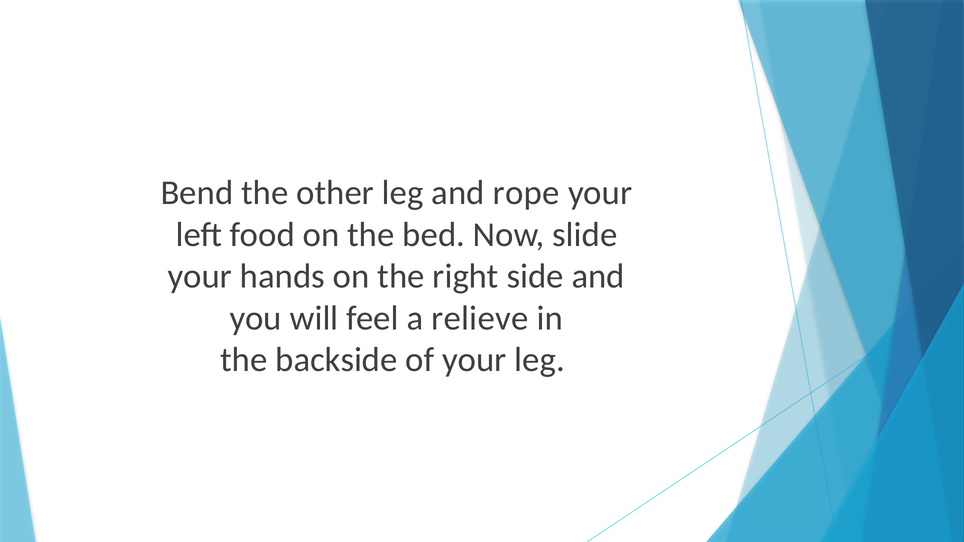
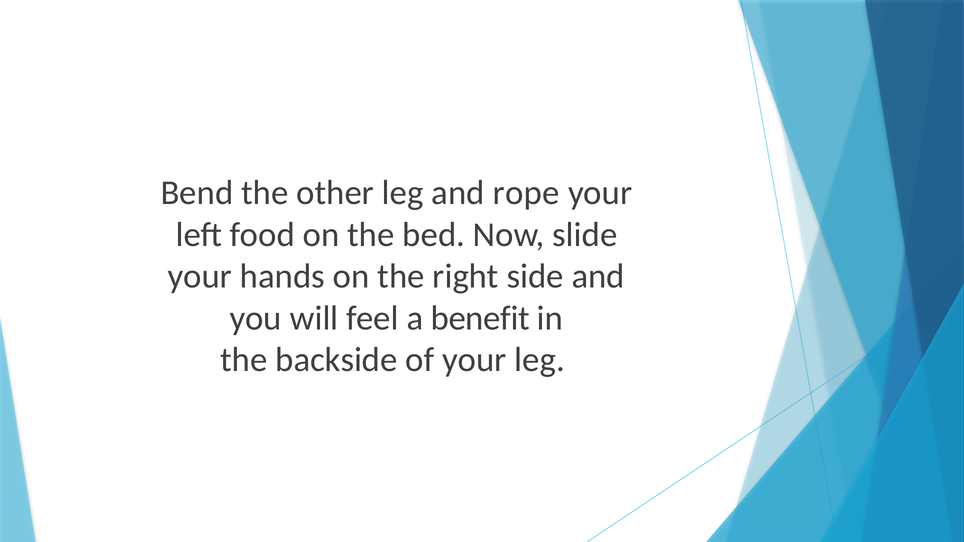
relieve: relieve -> benefit
